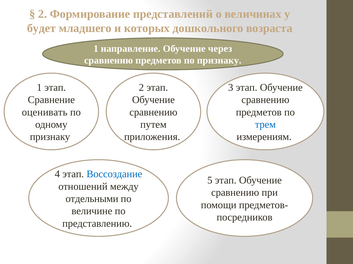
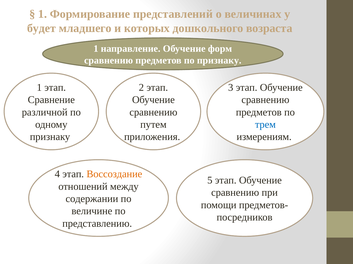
2 at (43, 14): 2 -> 1
через: через -> форм
оценивать: оценивать -> различной
Воссоздание colour: blue -> orange
отдельными: отдельными -> содержании
